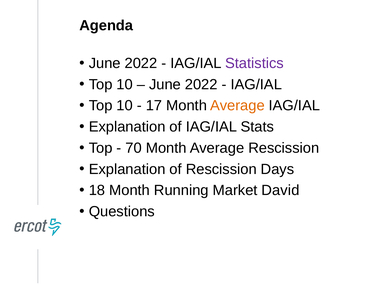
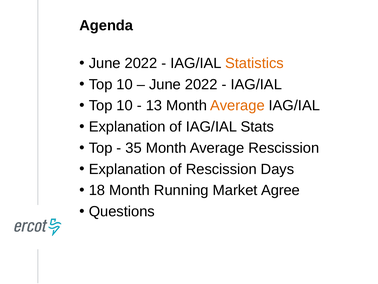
Statistics colour: purple -> orange
17: 17 -> 13
70: 70 -> 35
David: David -> Agree
